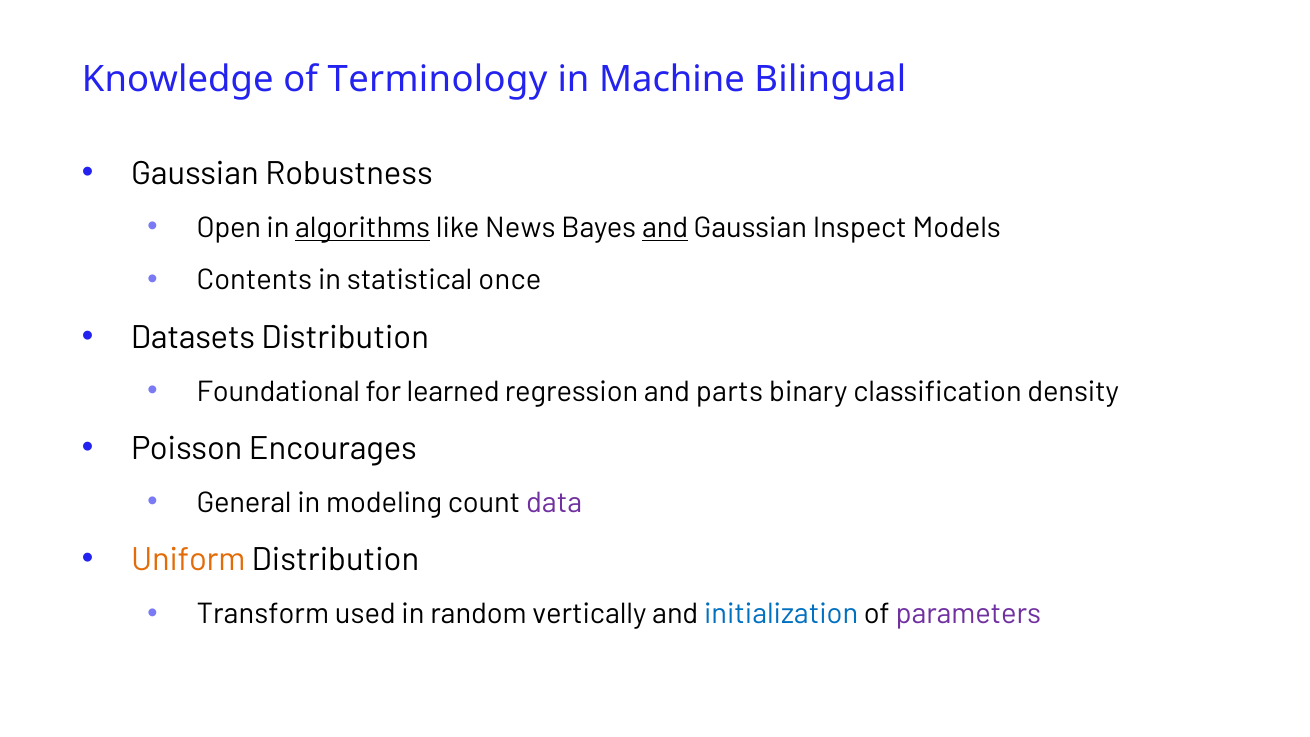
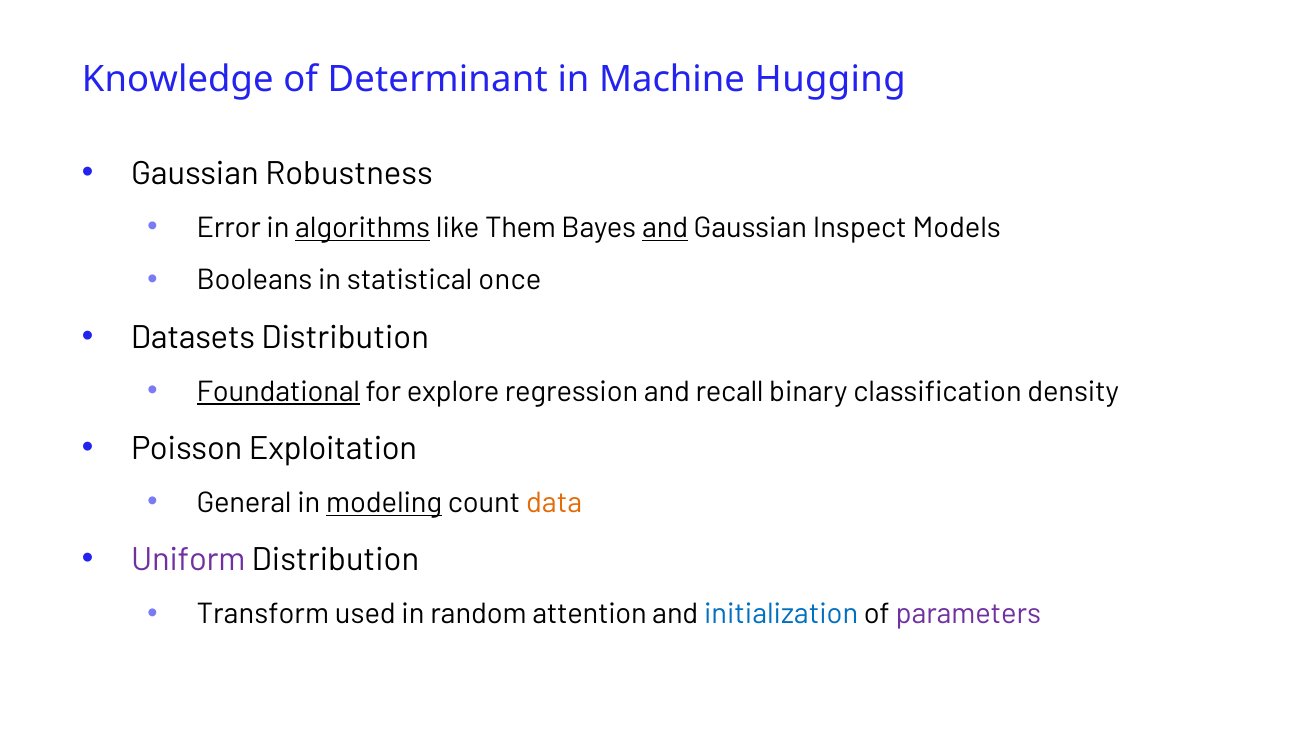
Terminology: Terminology -> Determinant
Bilingual: Bilingual -> Hugging
Open: Open -> Error
News: News -> Them
Contents: Contents -> Booleans
Foundational underline: none -> present
learned: learned -> explore
parts: parts -> recall
Encourages: Encourages -> Exploitation
modeling underline: none -> present
data colour: purple -> orange
Uniform colour: orange -> purple
vertically: vertically -> attention
